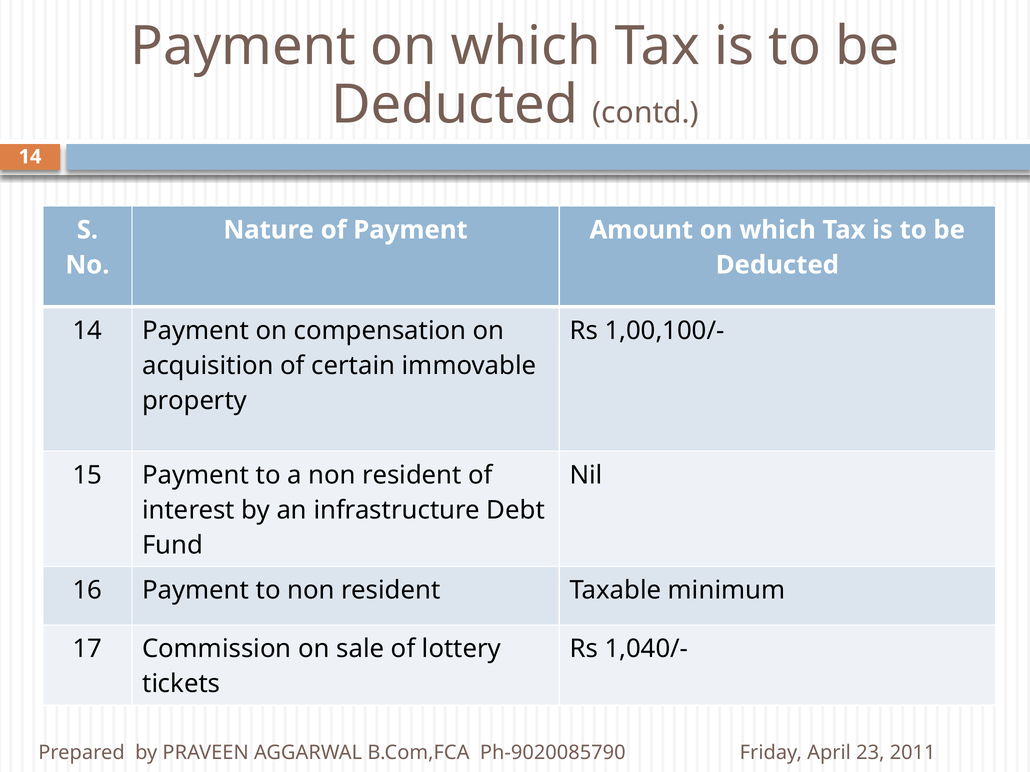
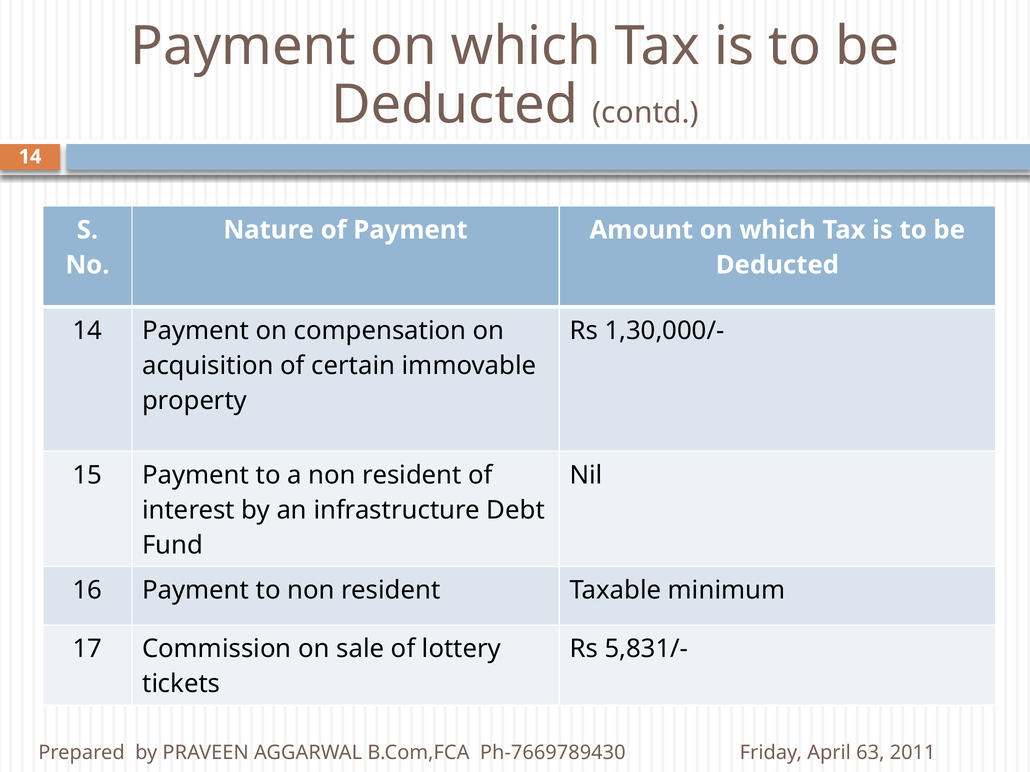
1,00,100/-: 1,00,100/- -> 1,30,000/-
1,040/-: 1,040/- -> 5,831/-
Ph-9020085790: Ph-9020085790 -> Ph-7669789430
23: 23 -> 63
